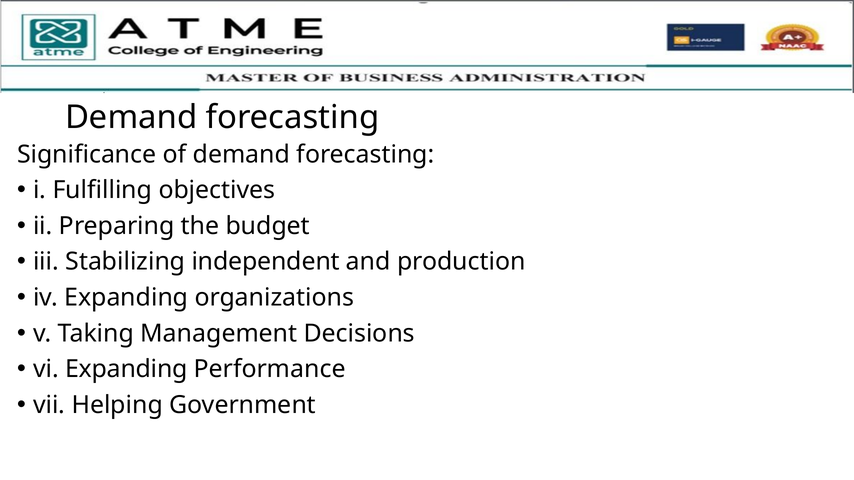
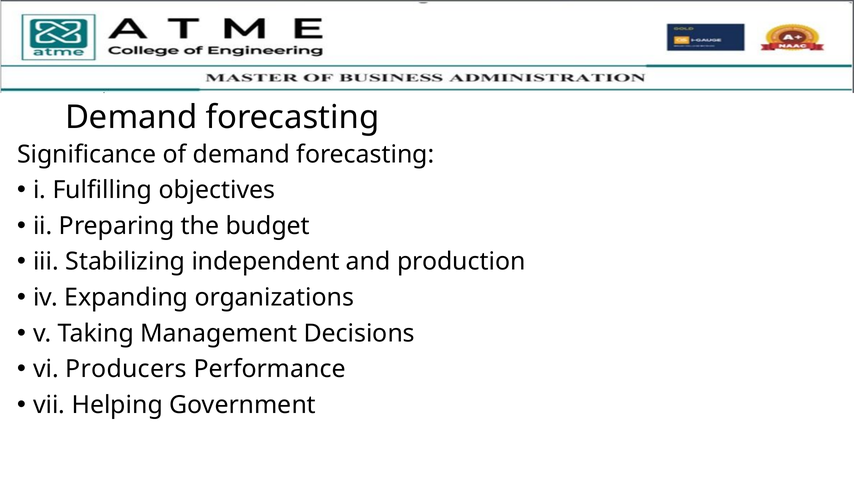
vi Expanding: Expanding -> Producers
